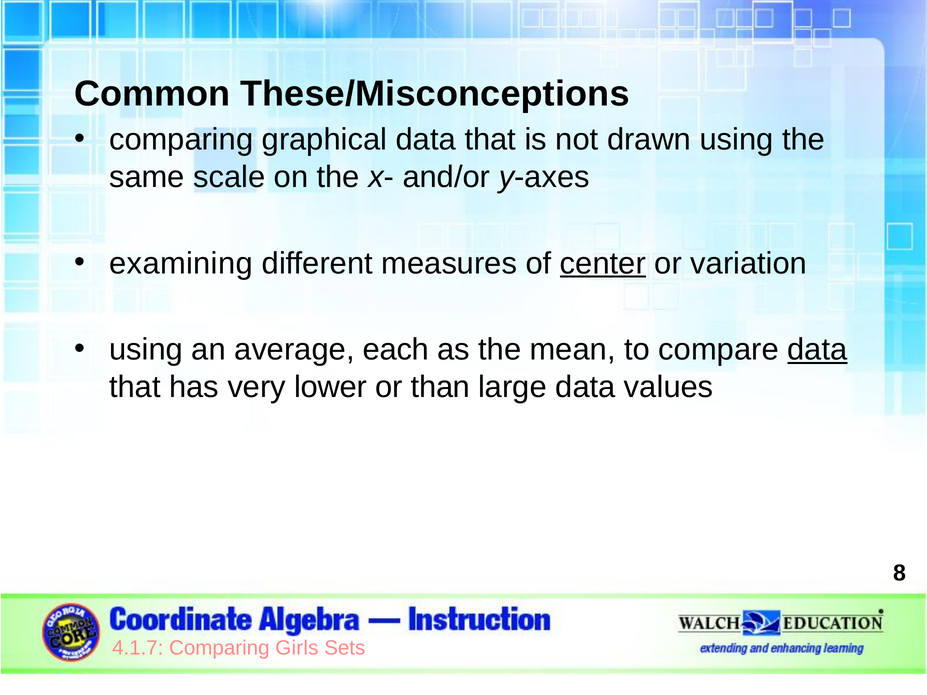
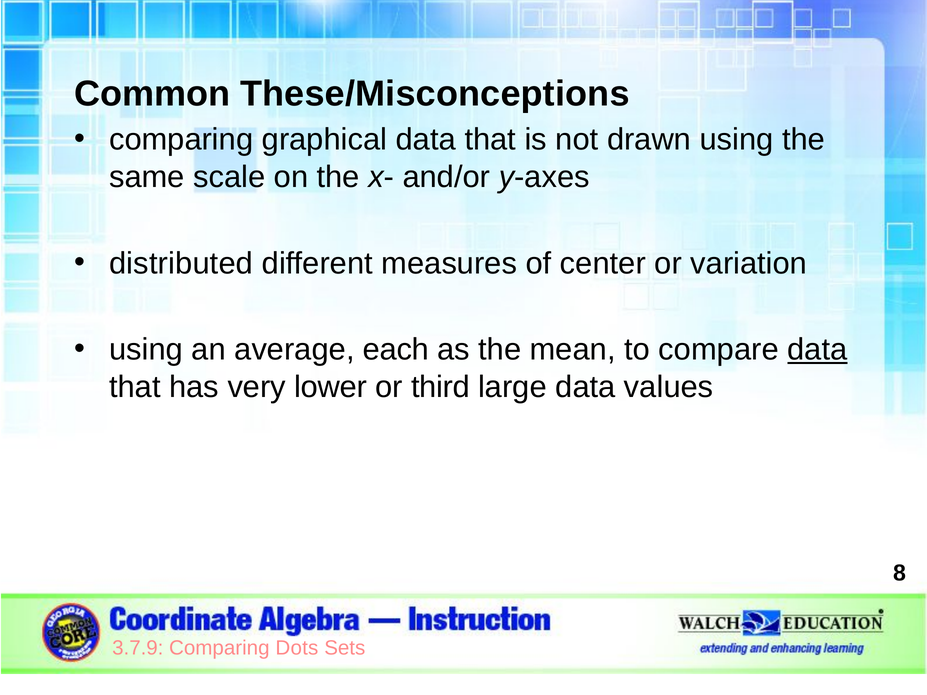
examining: examining -> distributed
center underline: present -> none
than: than -> third
4.1.7: 4.1.7 -> 3.7.9
Girls: Girls -> Dots
